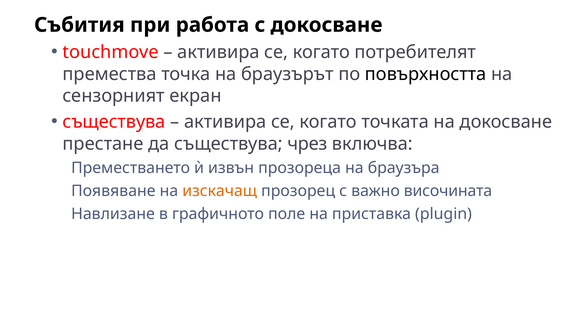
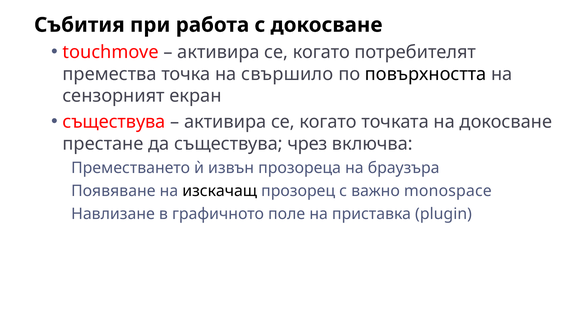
браузърът: браузърът -> свършило
изскачащ colour: orange -> black
височината: височината -> monospace
